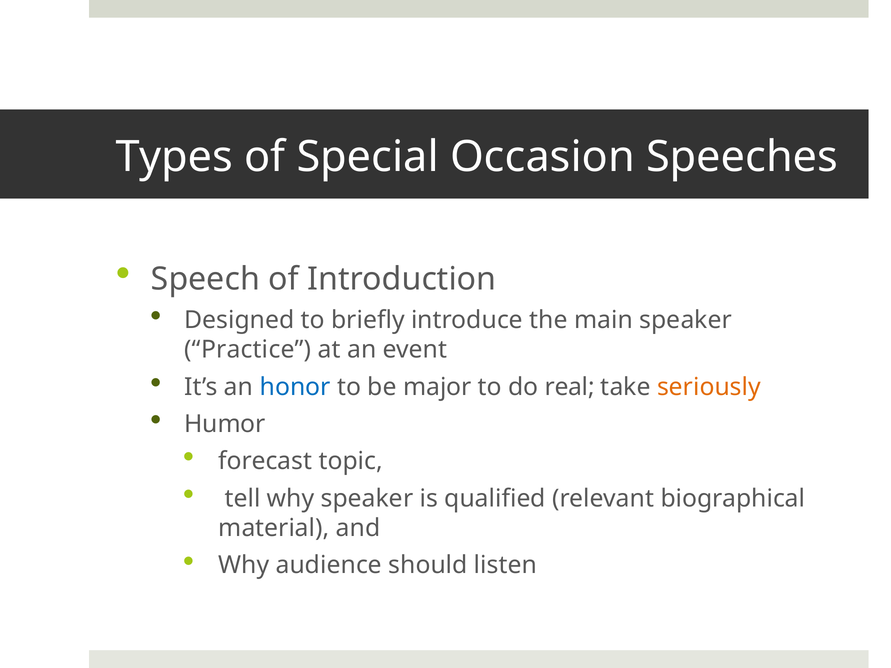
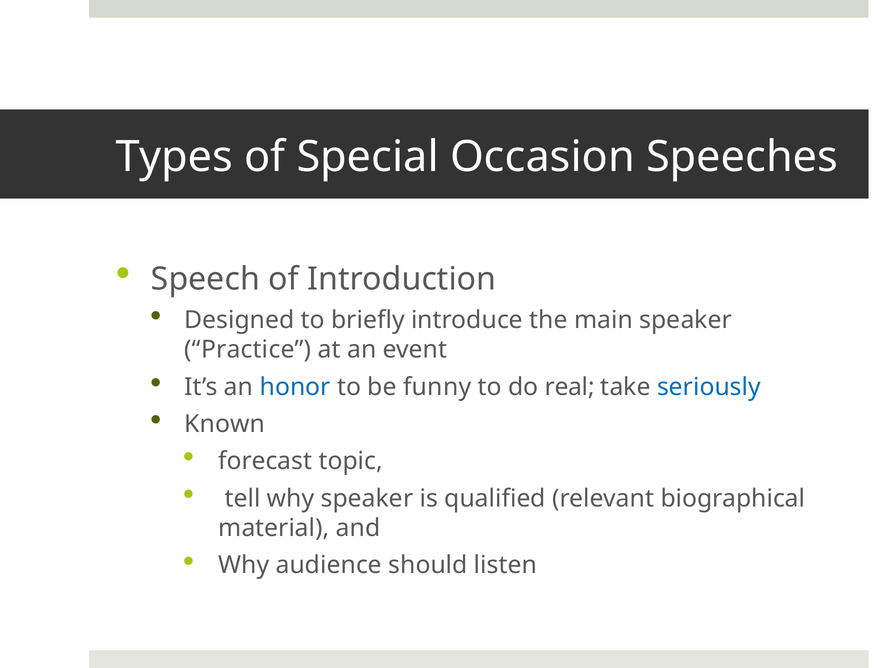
major: major -> funny
seriously colour: orange -> blue
Humor: Humor -> Known
